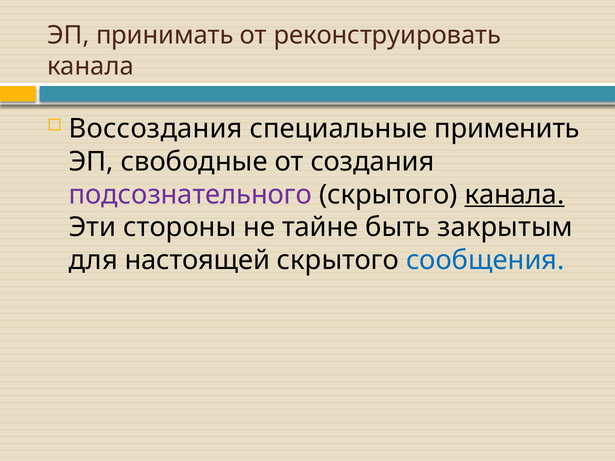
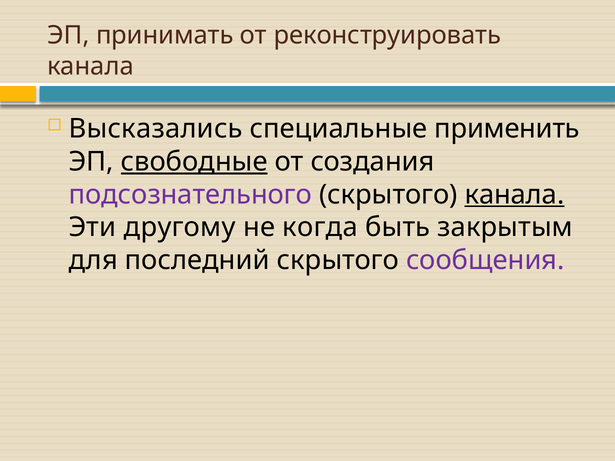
Воссоздания: Воссоздания -> Высказались
свободные underline: none -> present
стороны: стороны -> другому
тайне: тайне -> когда
настоящей: настоящей -> последний
сообщения colour: blue -> purple
